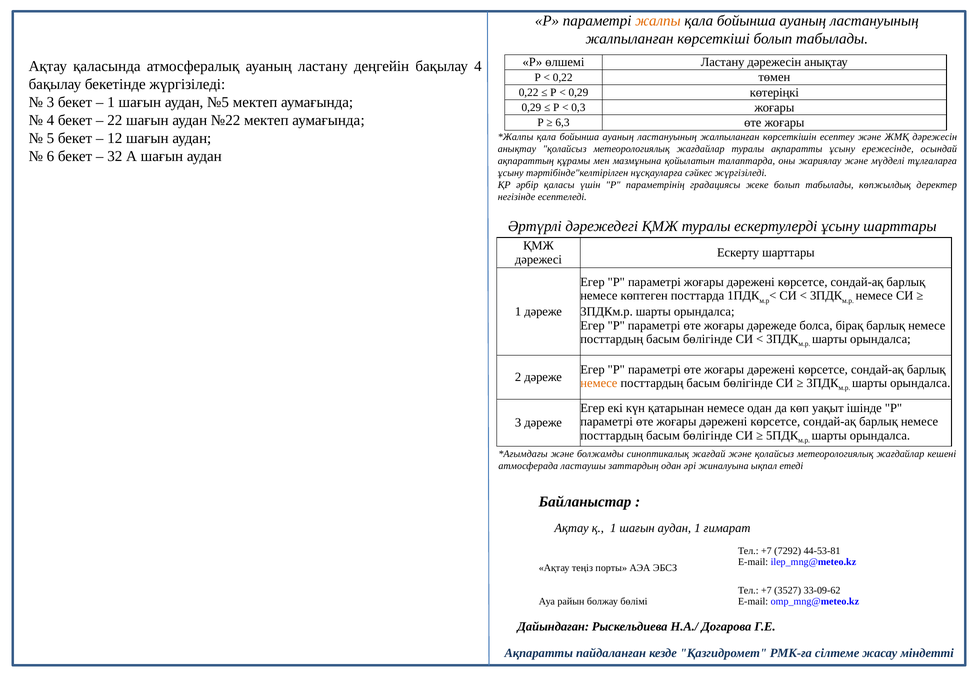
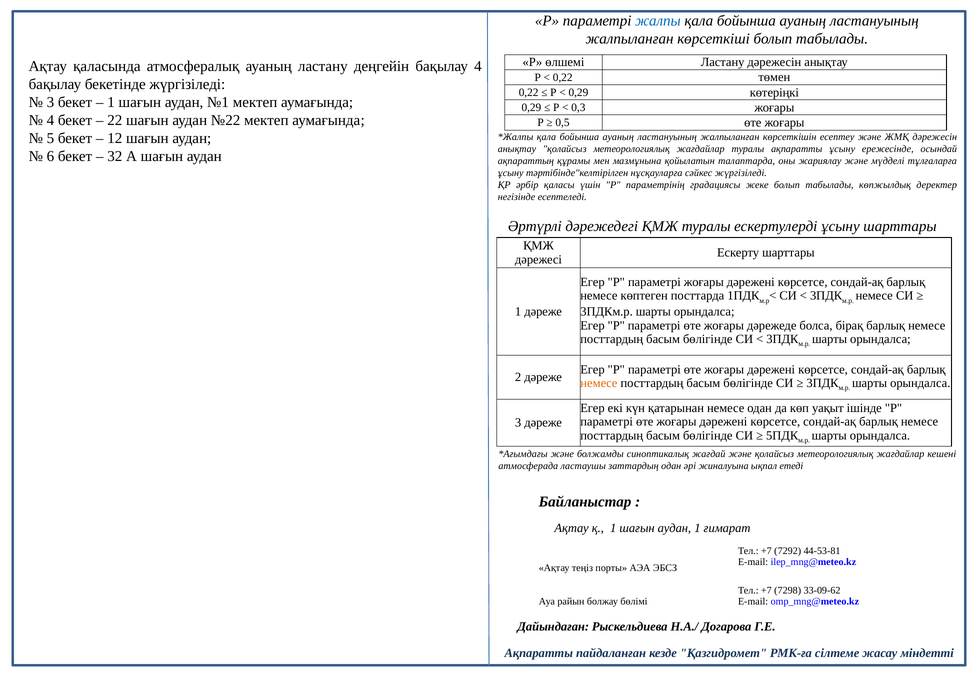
жалпы colour: orange -> blue
№5: №5 -> №1
6,3: 6,3 -> 0,5
3527: 3527 -> 7298
